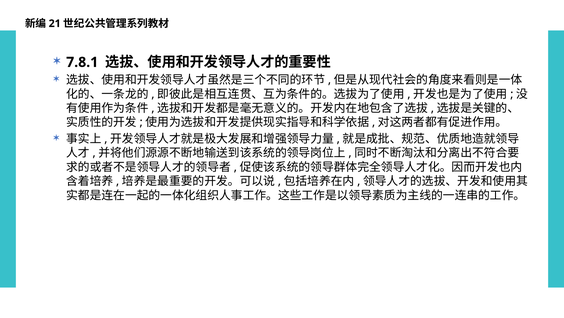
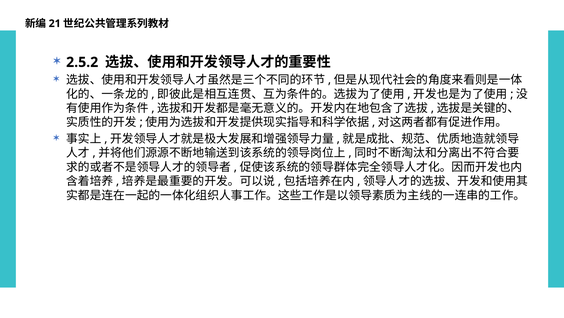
7.8.1: 7.8.1 -> 2.5.2
